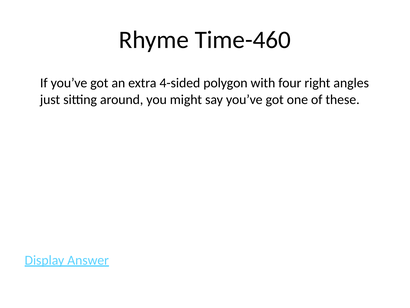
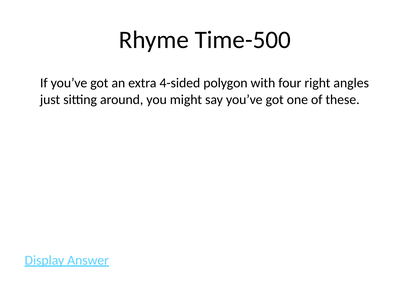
Time-460: Time-460 -> Time-500
